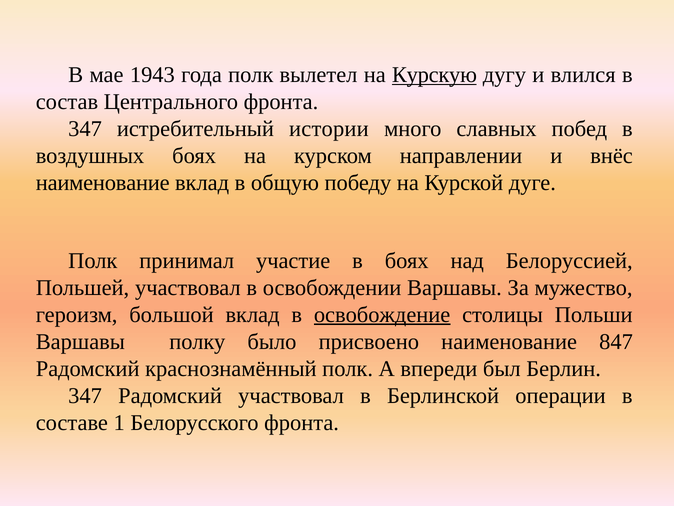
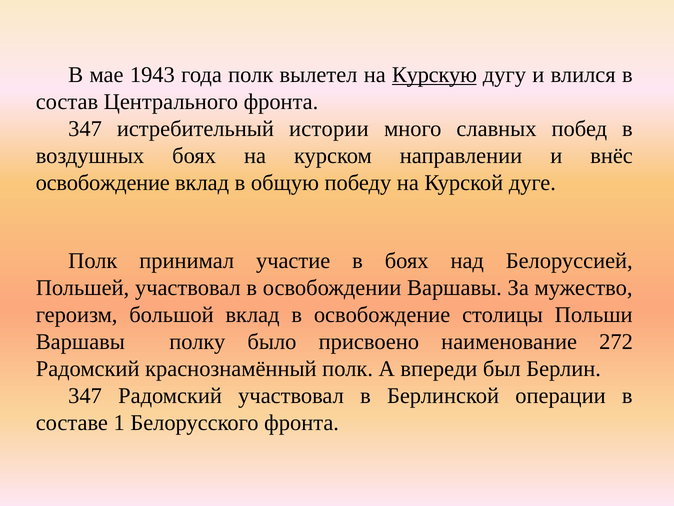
наименование at (103, 183): наименование -> освобождение
освобождение at (382, 314) underline: present -> none
847: 847 -> 272
